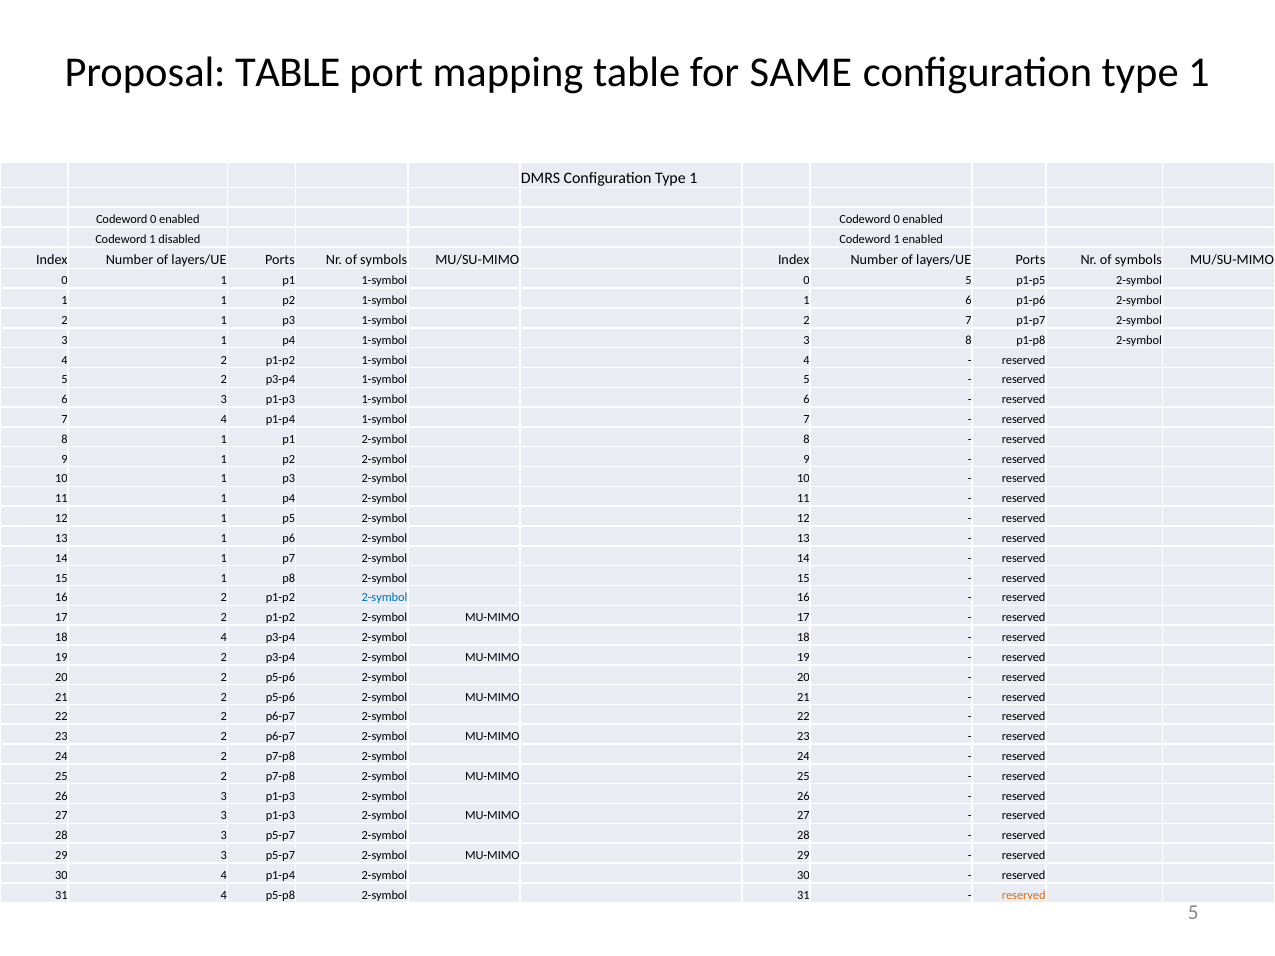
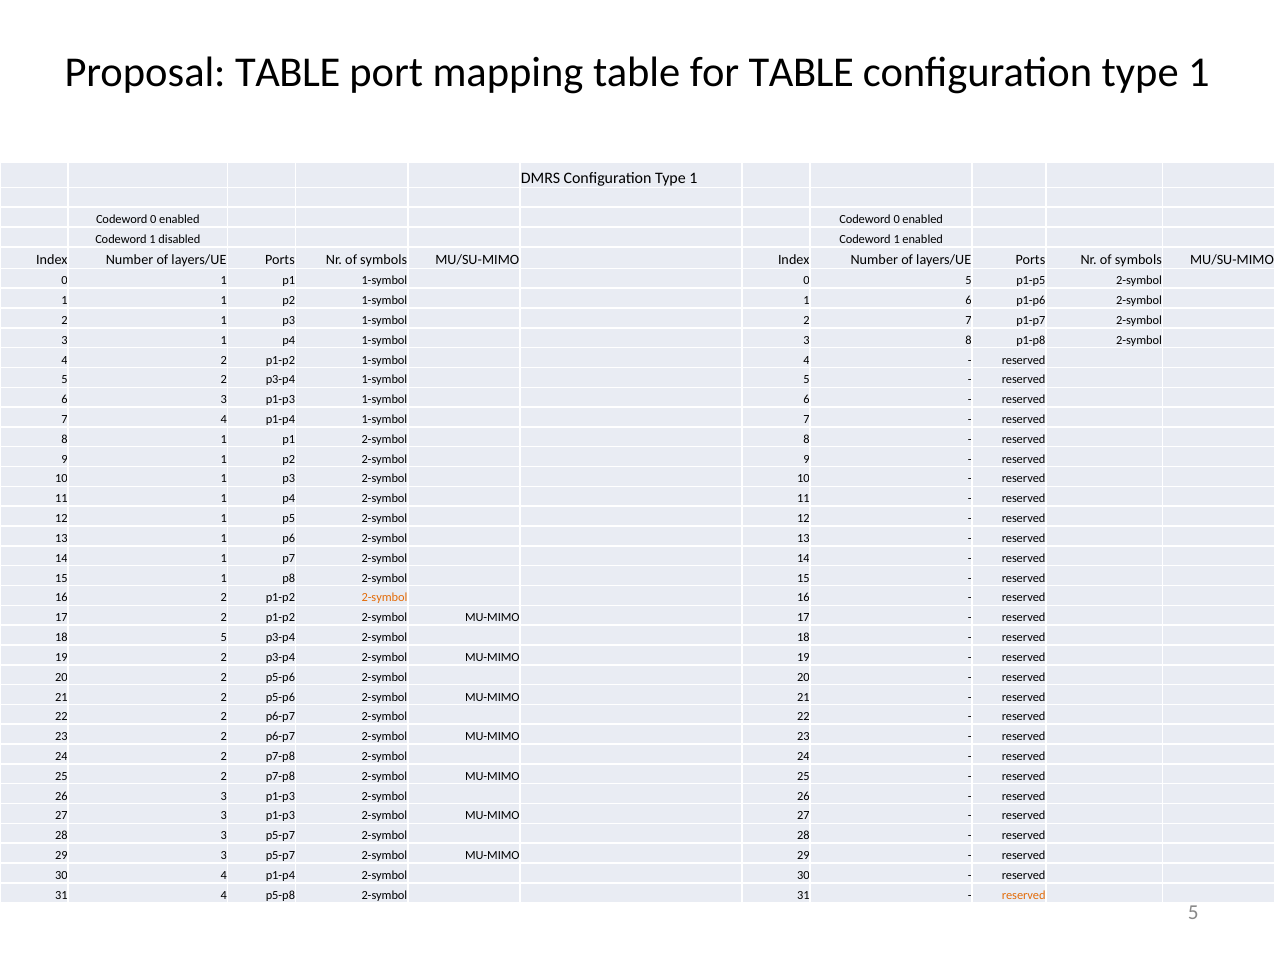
for SAME: SAME -> TABLE
2-symbol at (384, 598) colour: blue -> orange
18 4: 4 -> 5
